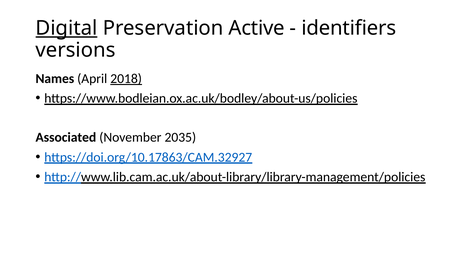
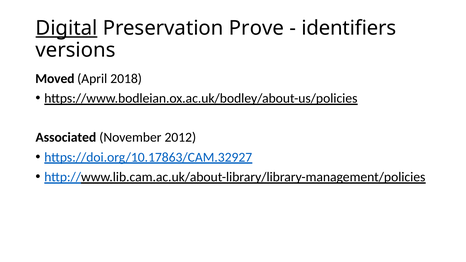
Active: Active -> Prove
Names: Names -> Moved
2018 underline: present -> none
2035: 2035 -> 2012
